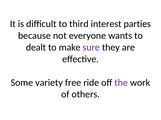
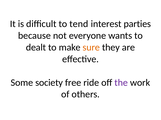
third: third -> tend
sure colour: purple -> orange
variety: variety -> society
